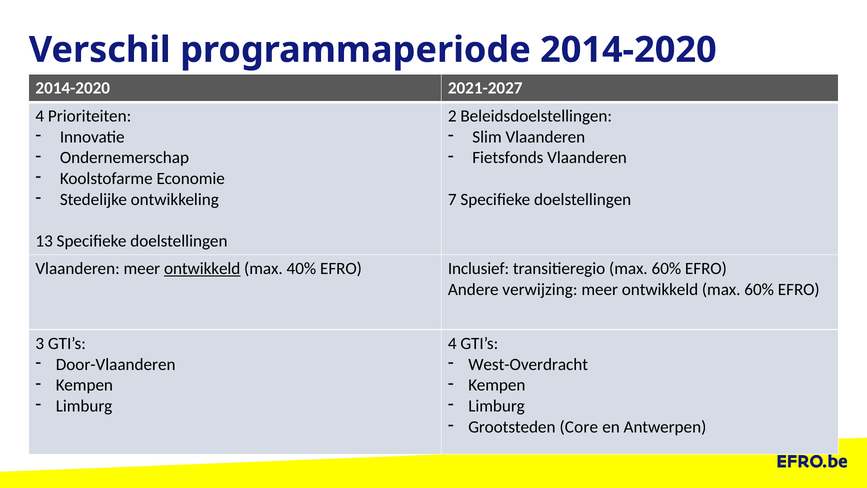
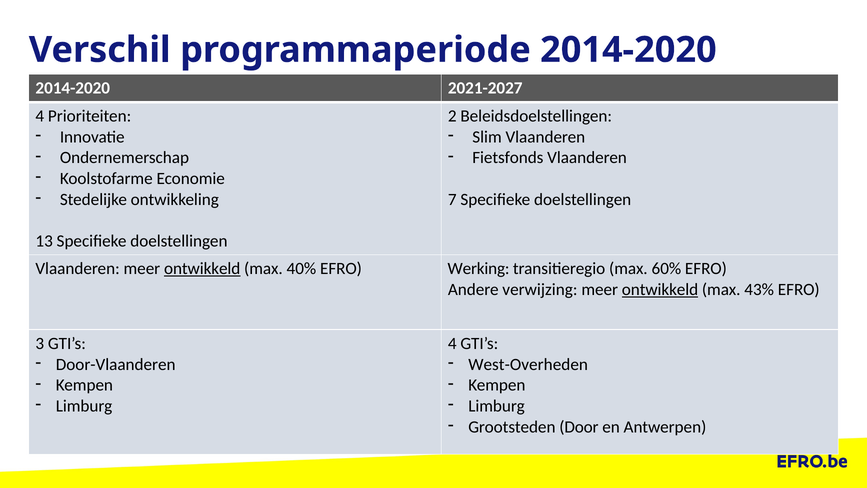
Inclusief: Inclusief -> Werking
ontwikkeld at (660, 289) underline: none -> present
60% at (759, 289): 60% -> 43%
West-Overdracht: West-Overdracht -> West-Overheden
Core: Core -> Door
